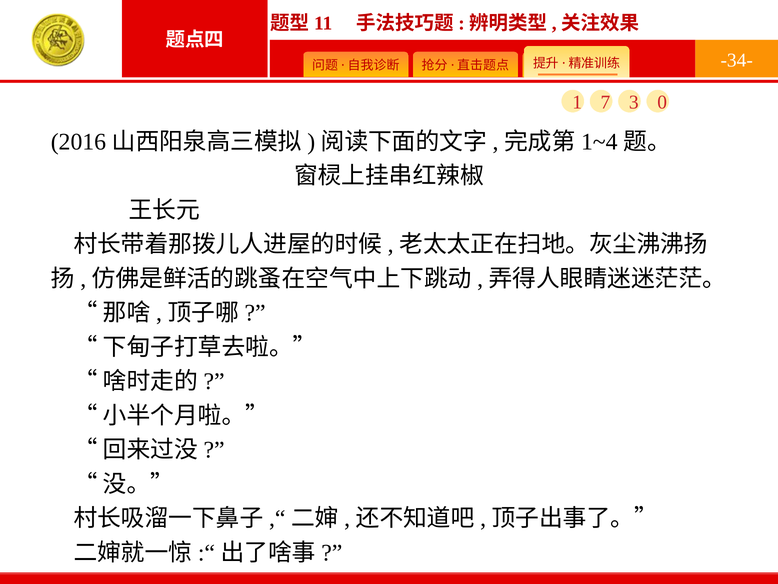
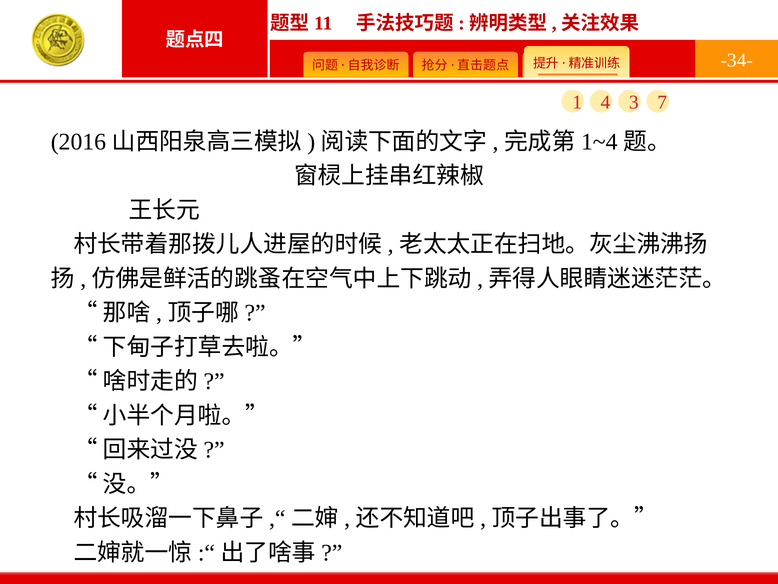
7: 7 -> 4
0: 0 -> 7
